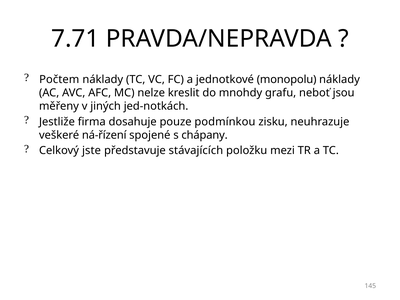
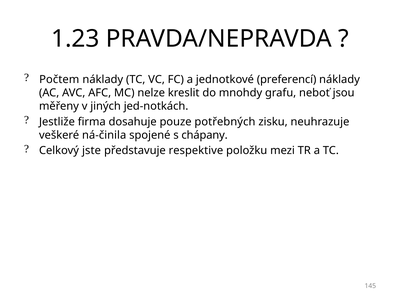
7.71: 7.71 -> 1.23
monopolu: monopolu -> preferencí
podmínkou: podmínkou -> potřebných
ná-řízení: ná-řízení -> ná-činila
stávajících: stávajících -> respektive
